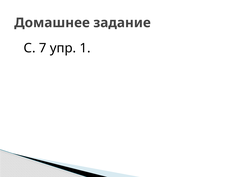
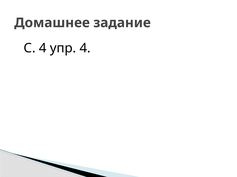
С 7: 7 -> 4
упр 1: 1 -> 4
